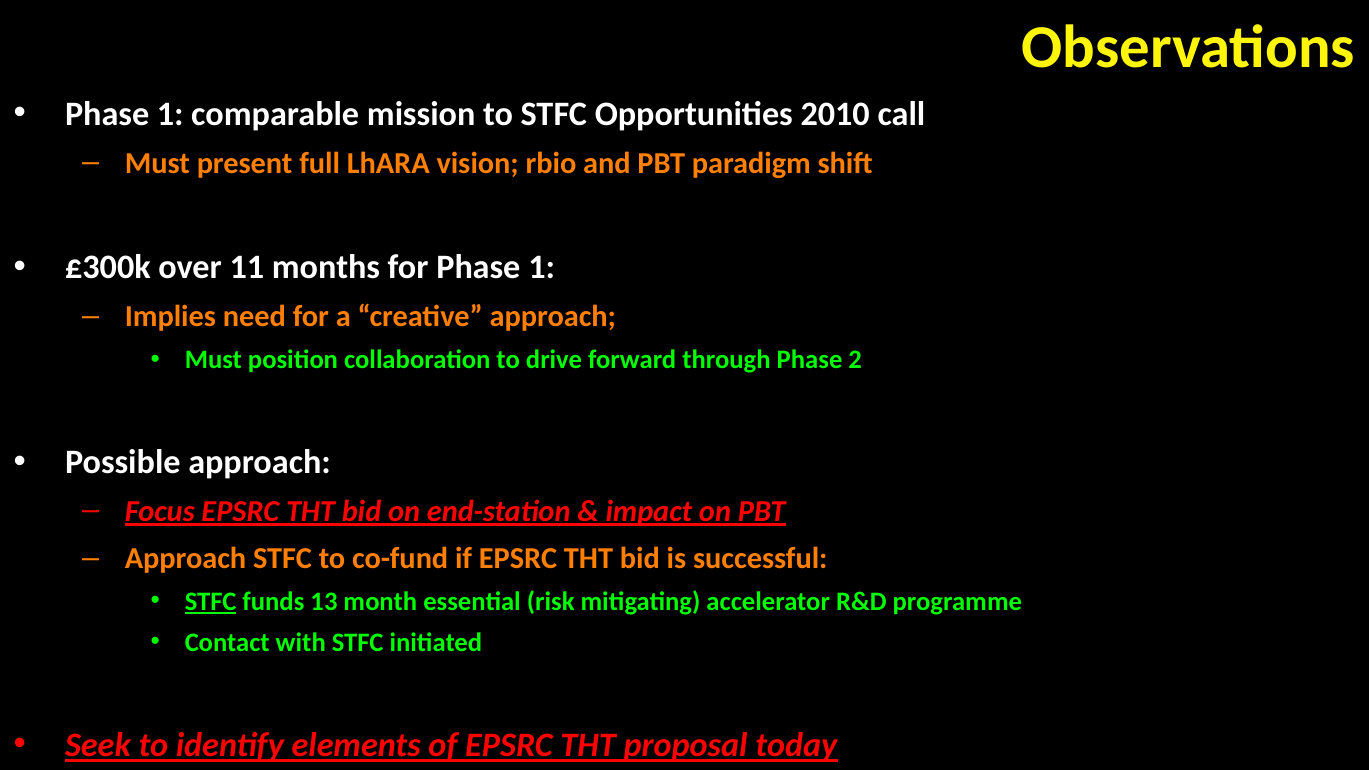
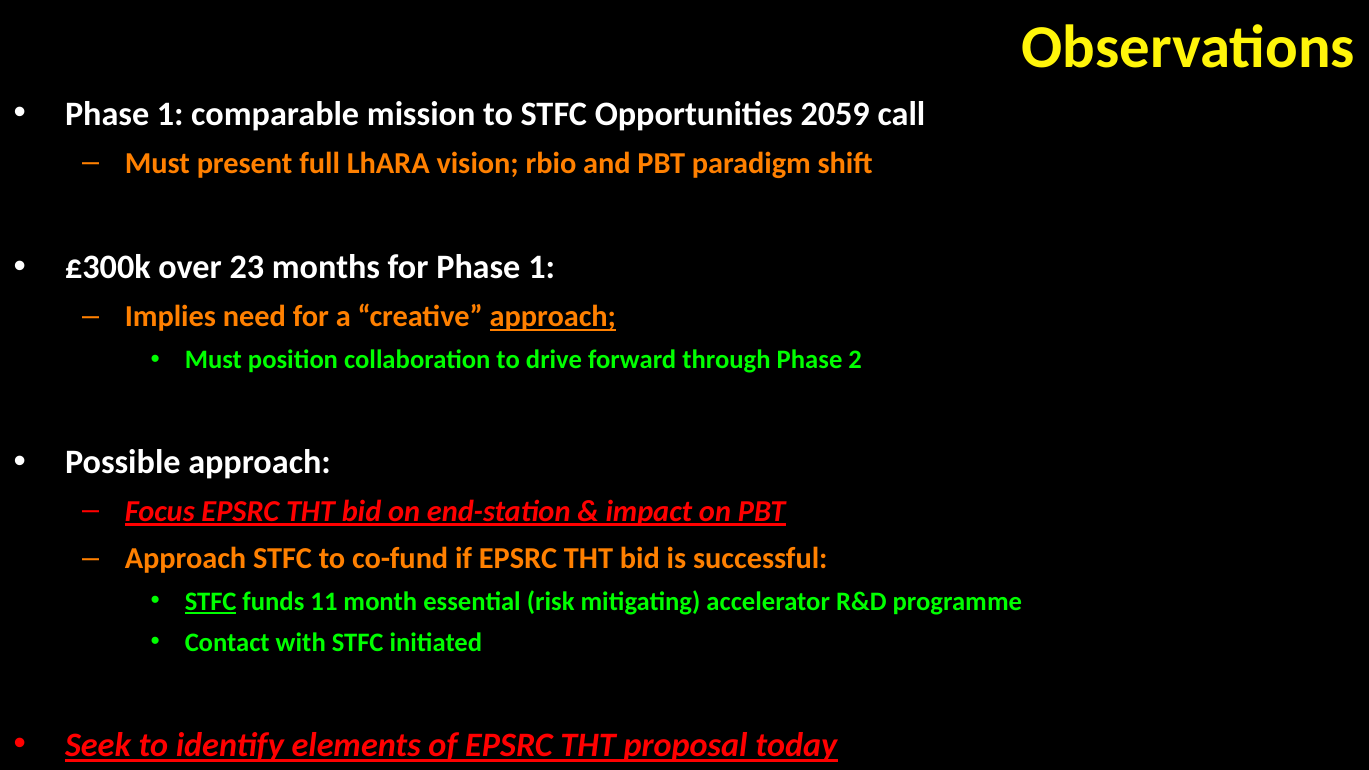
2010: 2010 -> 2059
11: 11 -> 23
approach at (553, 317) underline: none -> present
13: 13 -> 11
